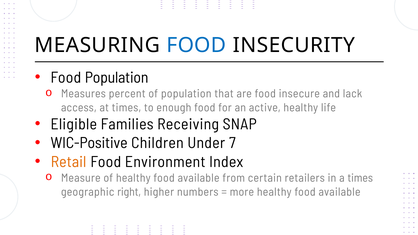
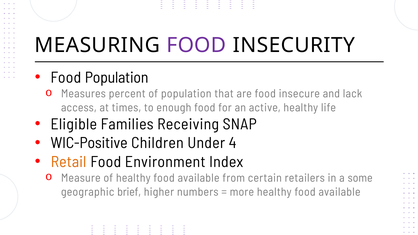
FOOD at (196, 45) colour: blue -> purple
7: 7 -> 4
a times: times -> some
right: right -> brief
